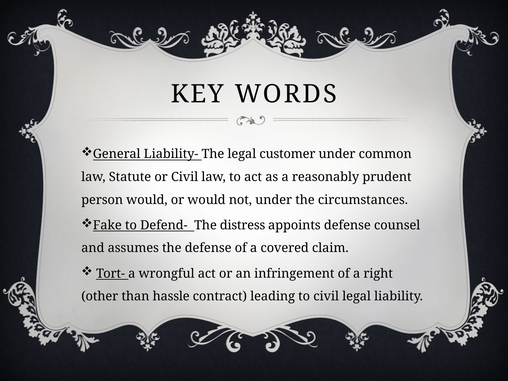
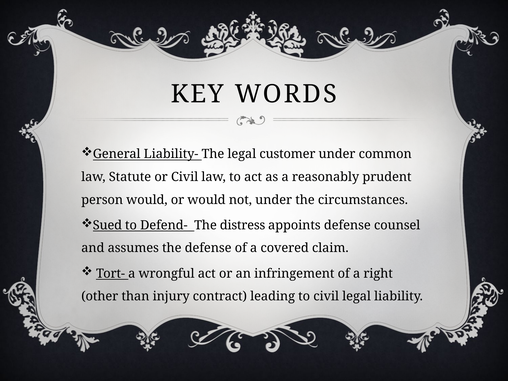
Fake: Fake -> Sued
hassle: hassle -> injury
